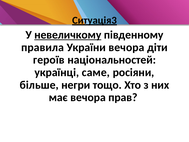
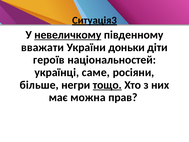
правила: правила -> вважати
України вечора: вечора -> доньки
тощо underline: none -> present
має вечора: вечора -> можна
